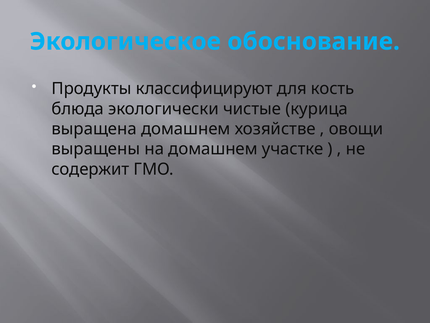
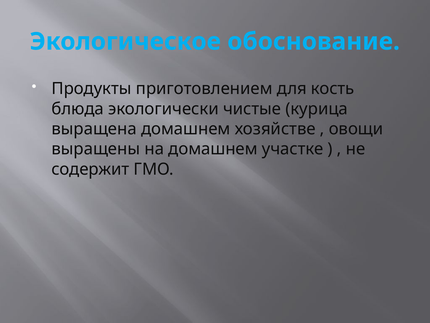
классифицируют: классифицируют -> приготовлением
